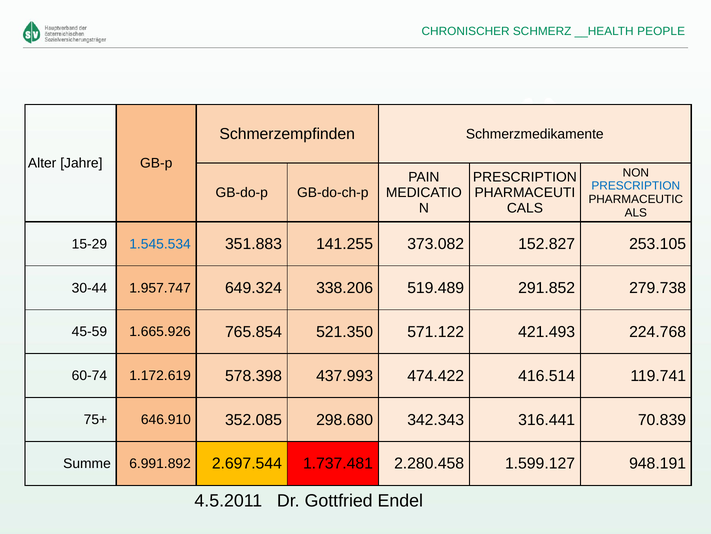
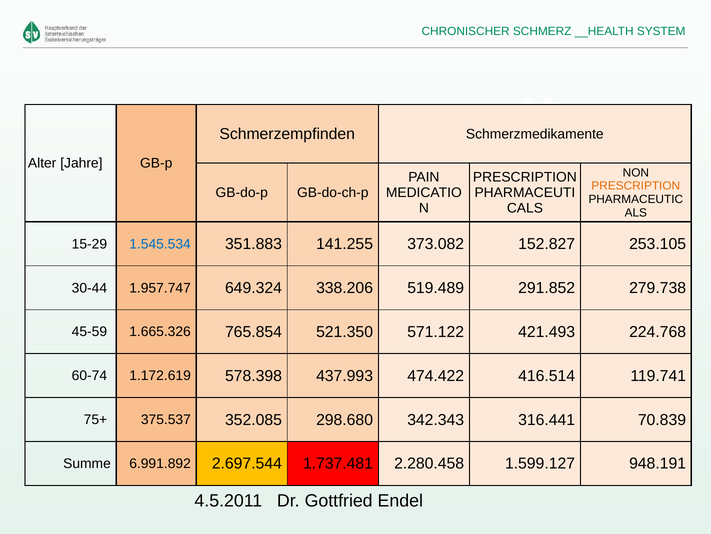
PEOPLE: PEOPLE -> SYSTEM
PRESCRIPTION at (636, 186) colour: blue -> orange
1.665.926: 1.665.926 -> 1.665.326
646.910: 646.910 -> 375.537
